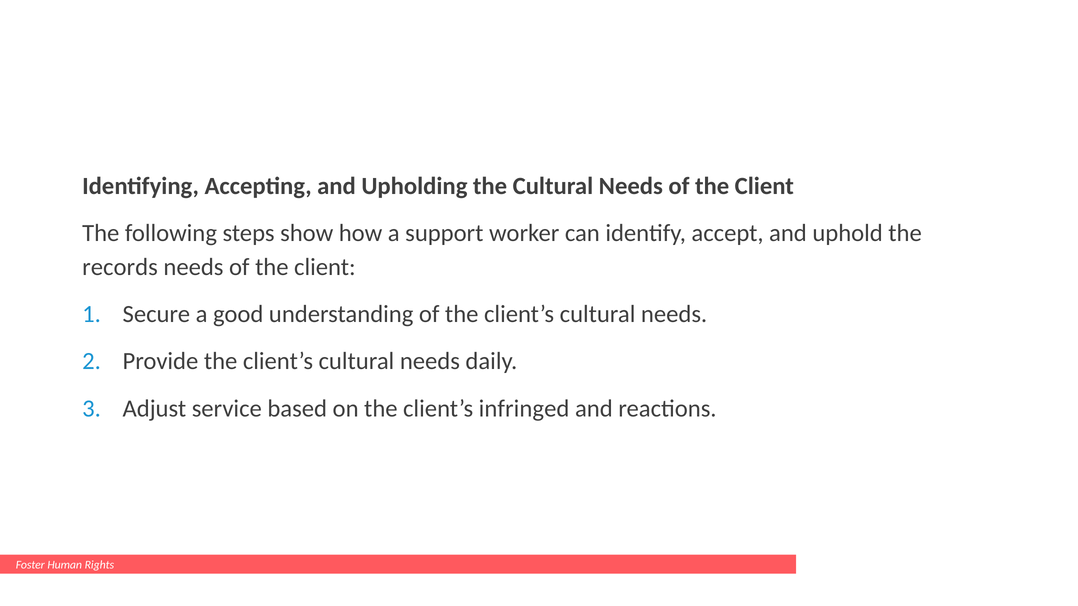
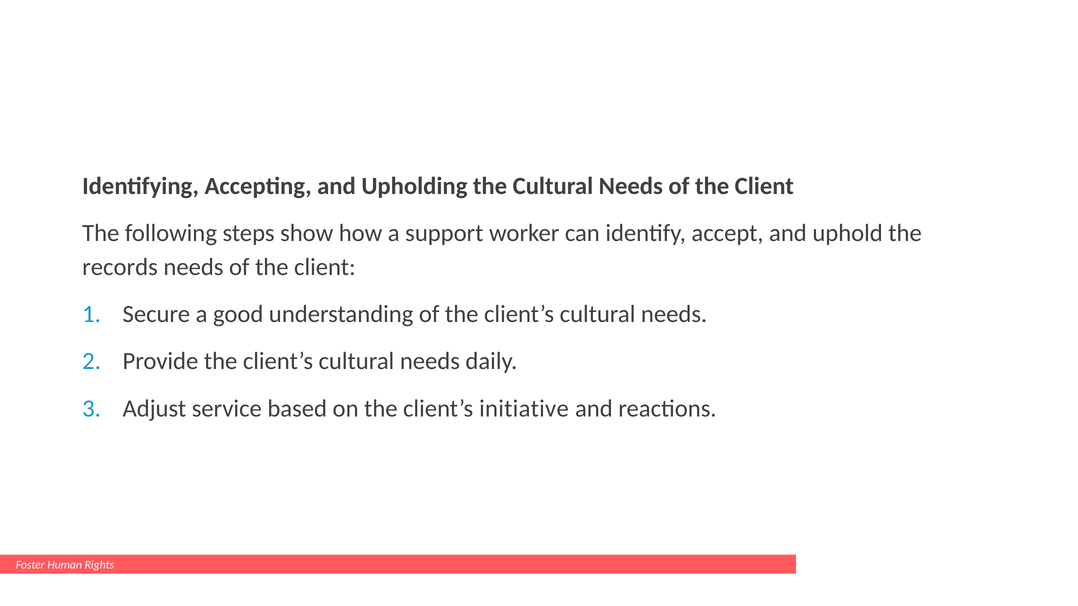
infringed: infringed -> initiative
